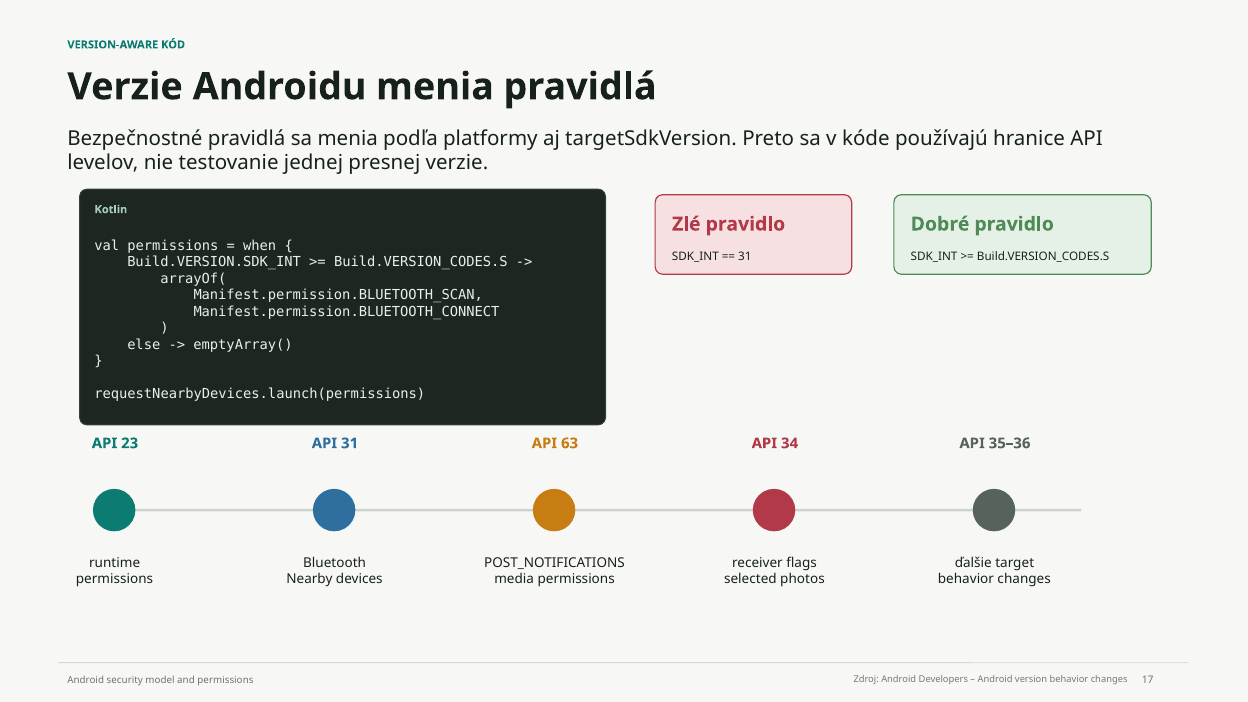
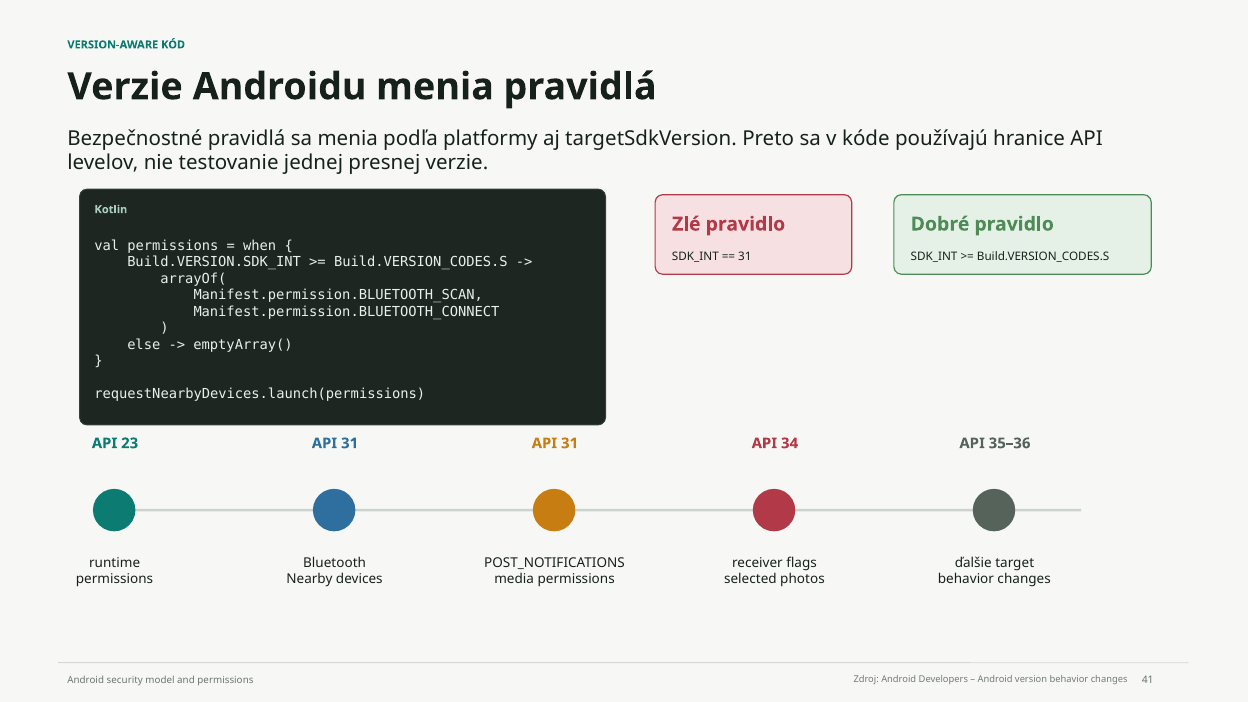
63 at (570, 443): 63 -> 31
17: 17 -> 41
